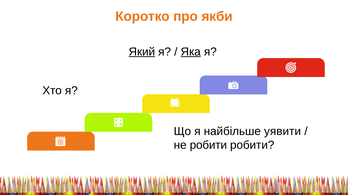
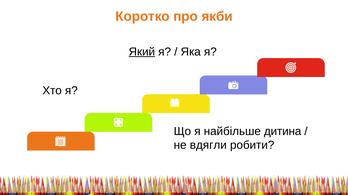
Яка underline: present -> none
уявити: уявити -> дитина
не робити: робити -> вдягли
